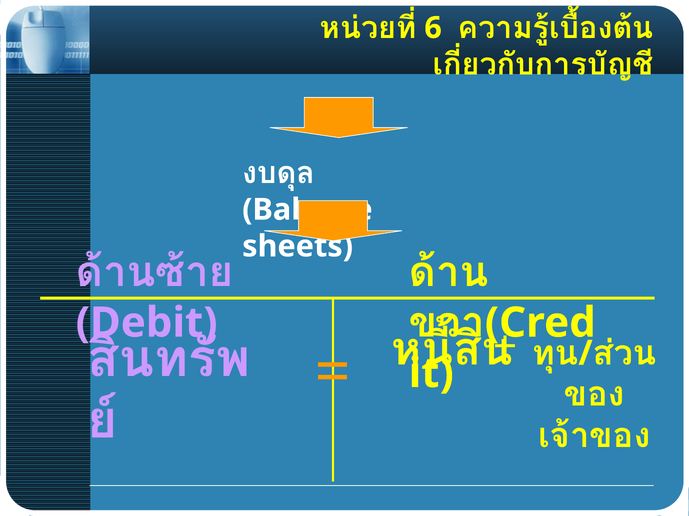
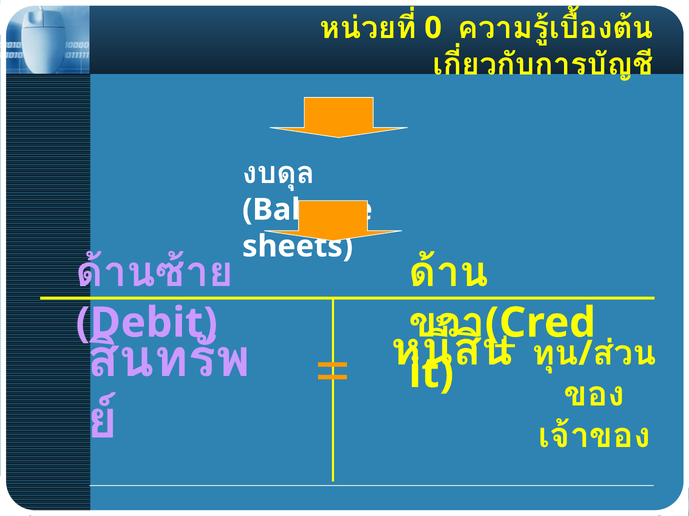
6: 6 -> 0
